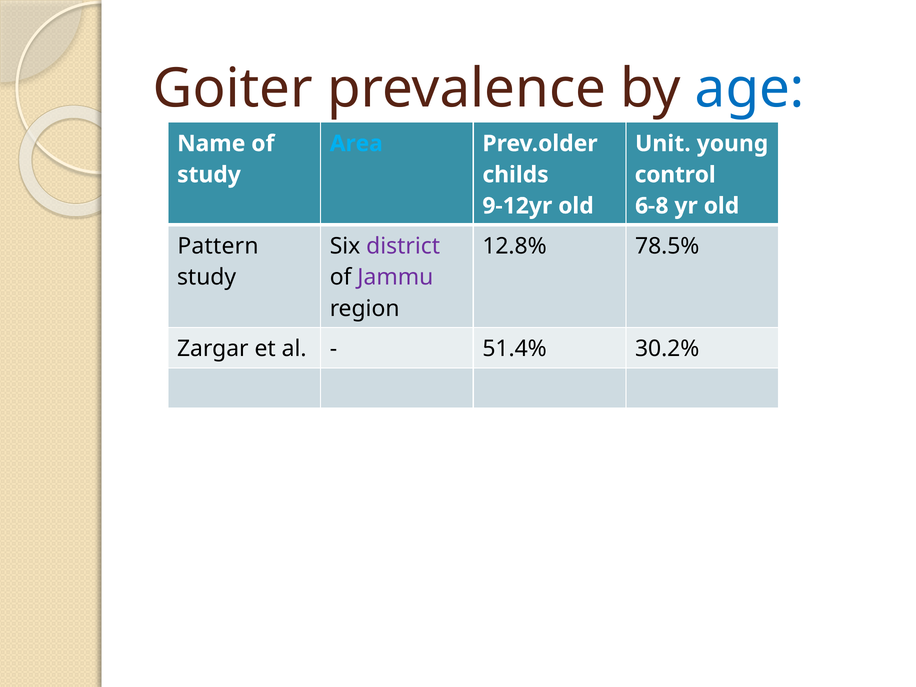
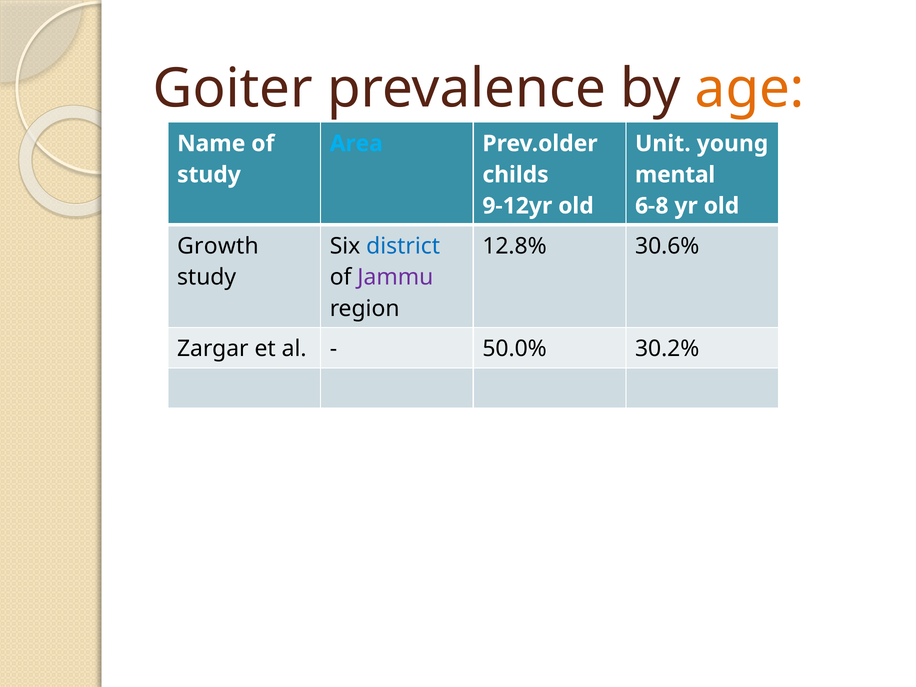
age colour: blue -> orange
control: control -> mental
Pattern: Pattern -> Growth
district colour: purple -> blue
78.5%: 78.5% -> 30.6%
51.4%: 51.4% -> 50.0%
